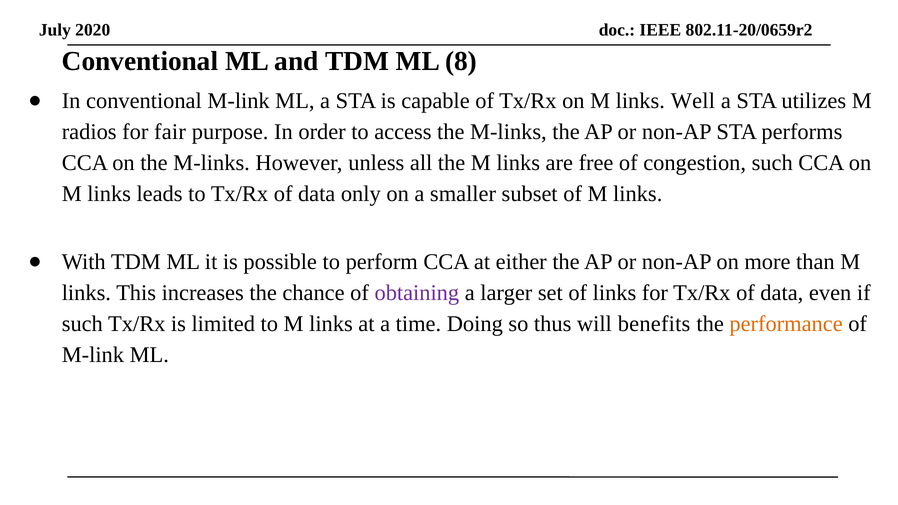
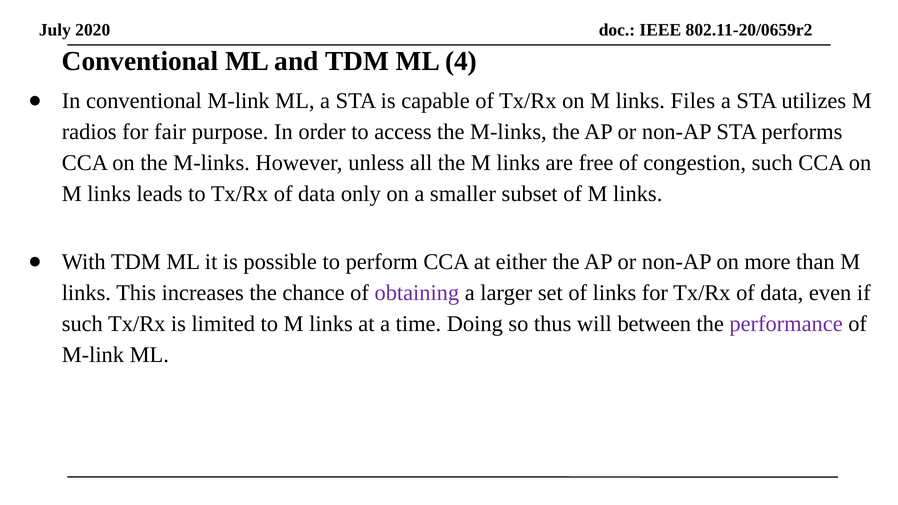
8: 8 -> 4
Well: Well -> Files
benefits: benefits -> between
performance colour: orange -> purple
